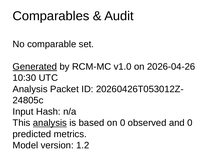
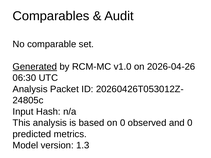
10:30: 10:30 -> 06:30
analysis at (50, 123) underline: present -> none
1.2: 1.2 -> 1.3
